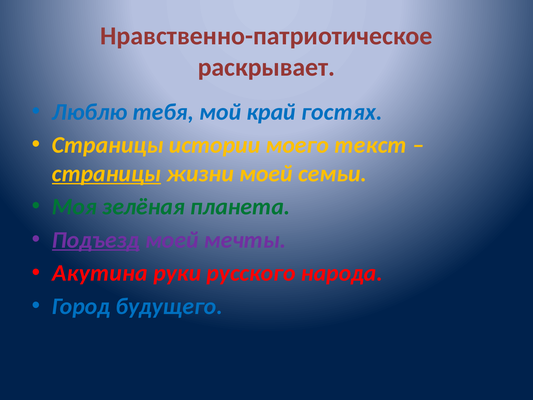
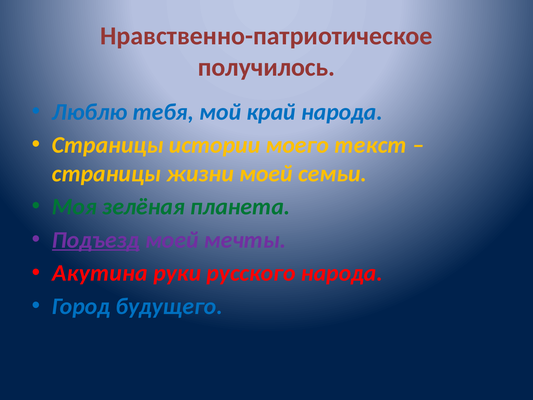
раскрывает: раскрывает -> получилось
край гостях: гостях -> народа
страницы at (106, 173) underline: present -> none
